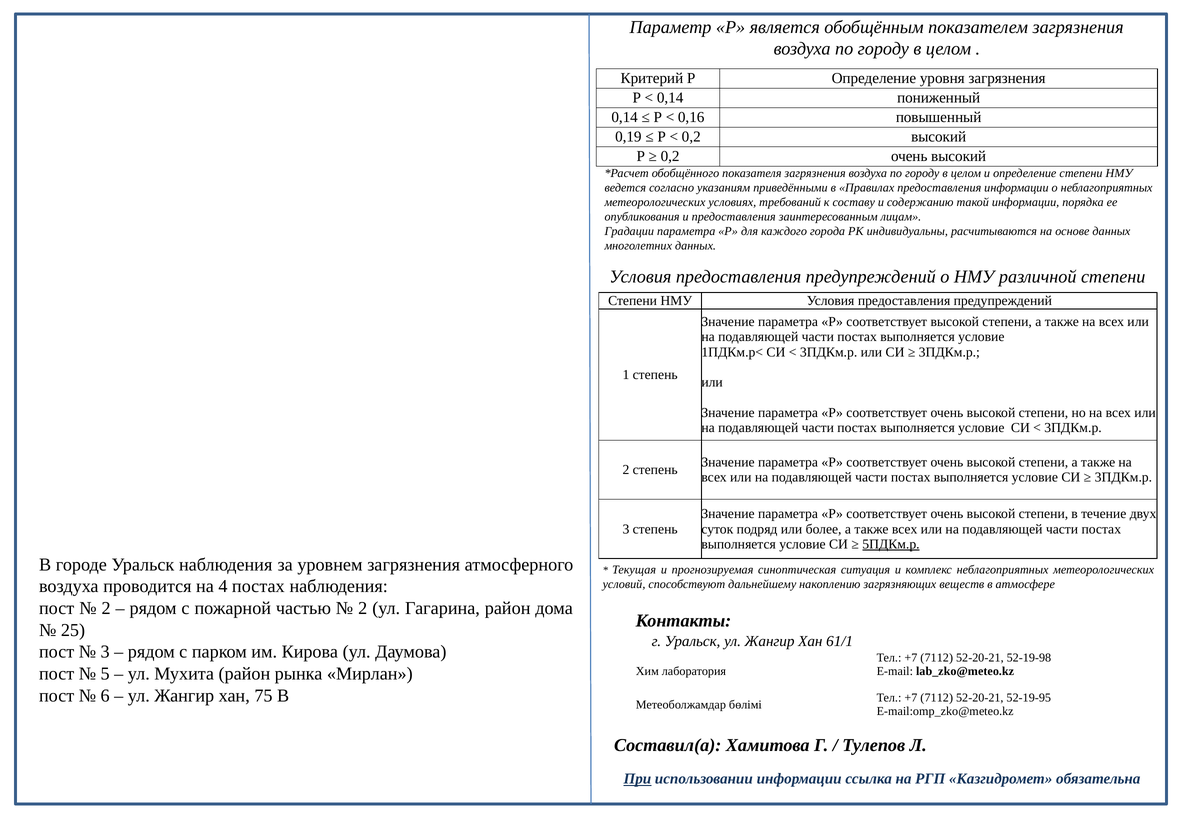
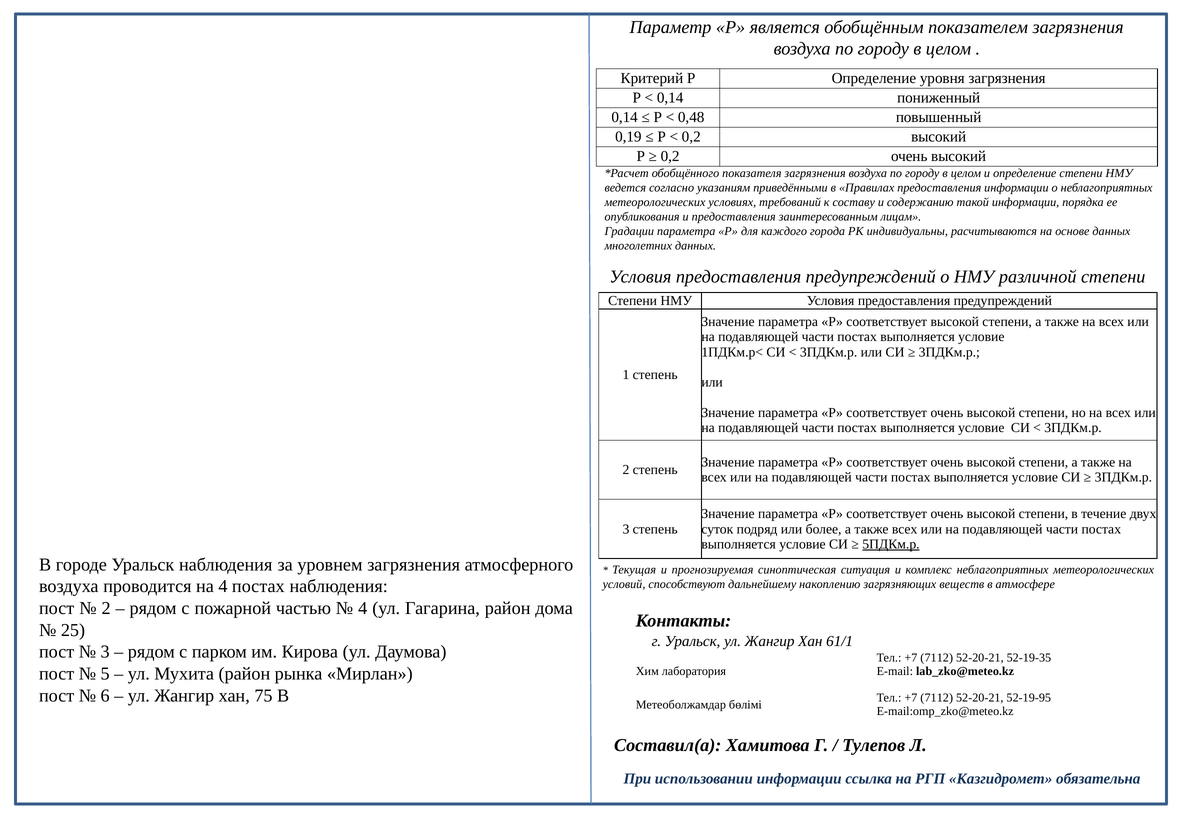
0,16: 0,16 -> 0,48
2 at (363, 609): 2 -> 4
52-19-98: 52-19-98 -> 52-19-35
При underline: present -> none
